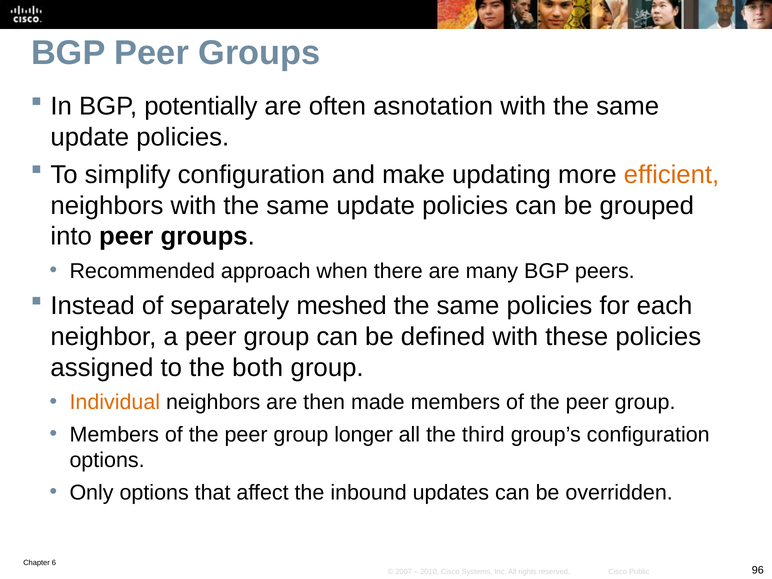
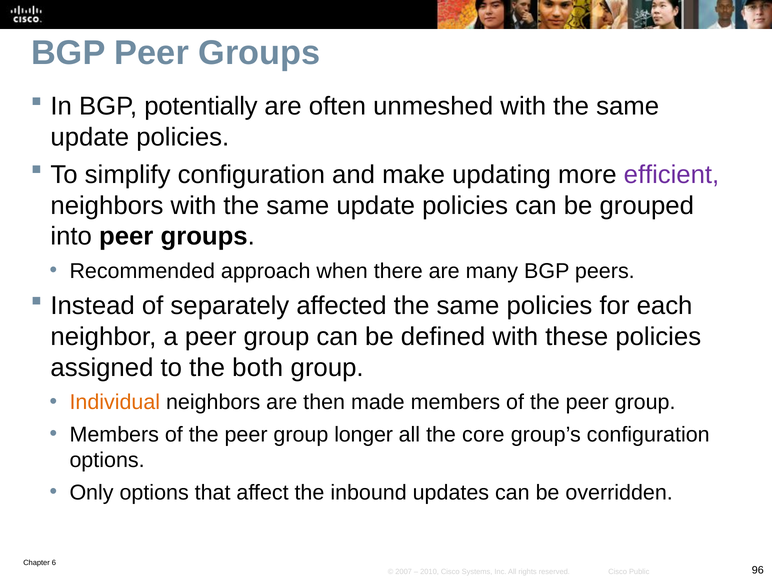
asnotation: asnotation -> unmeshed
efficient colour: orange -> purple
meshed: meshed -> affected
third: third -> core
